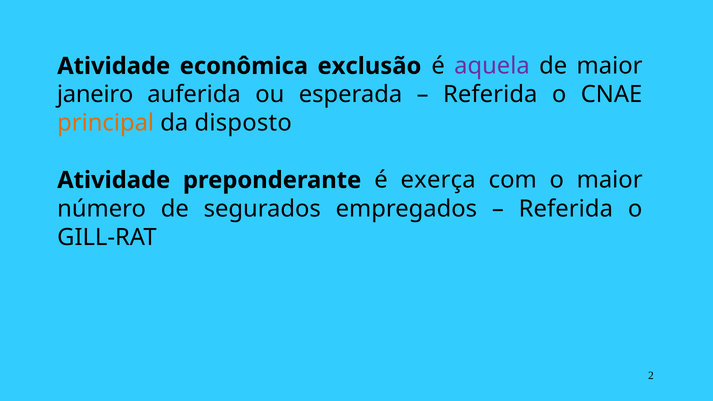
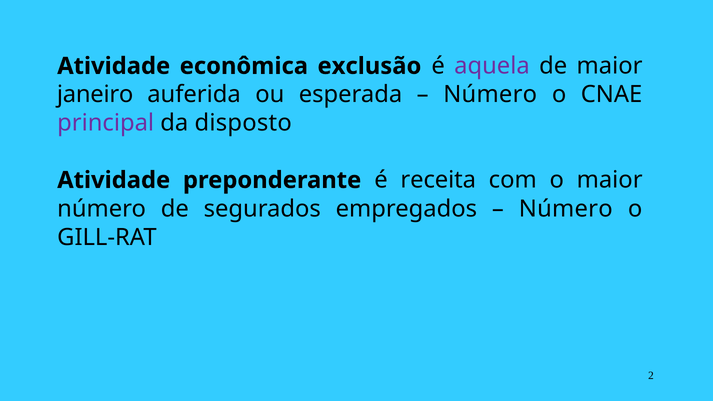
Referida at (490, 95): Referida -> Número
principal colour: orange -> purple
exerça: exerça -> receita
Referida at (566, 209): Referida -> Número
